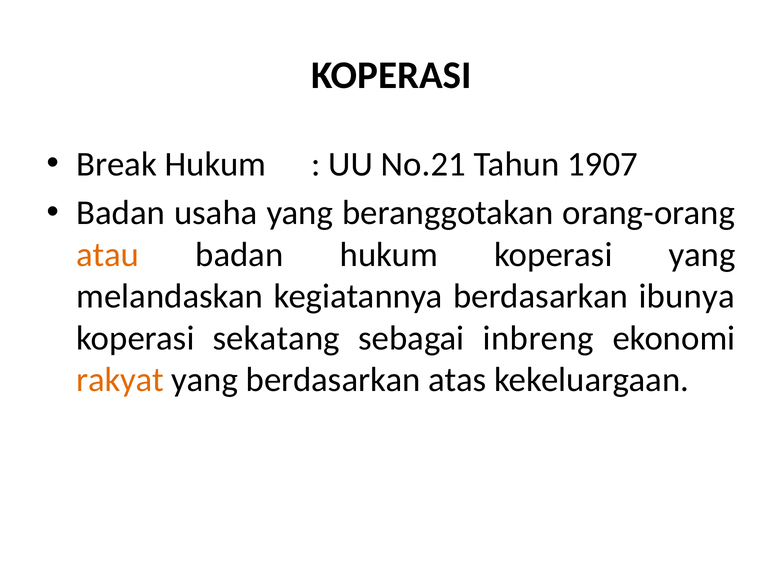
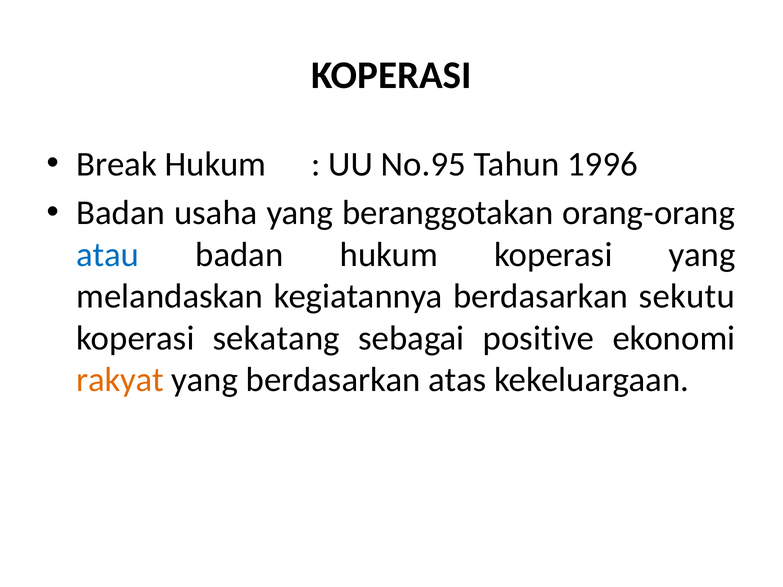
No.21: No.21 -> No.95
1907: 1907 -> 1996
atau colour: orange -> blue
ibunya: ibunya -> sekutu
inbreng: inbreng -> positive
